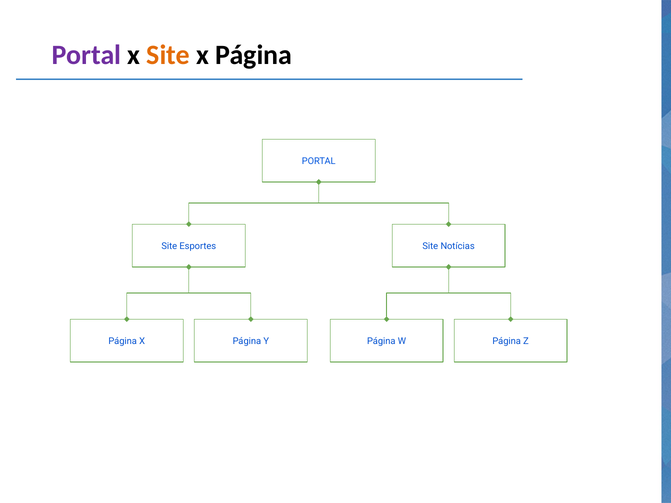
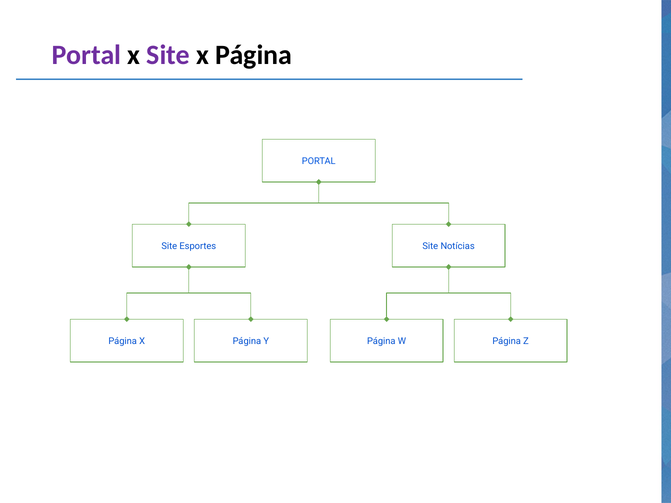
Site at (168, 55) colour: orange -> purple
